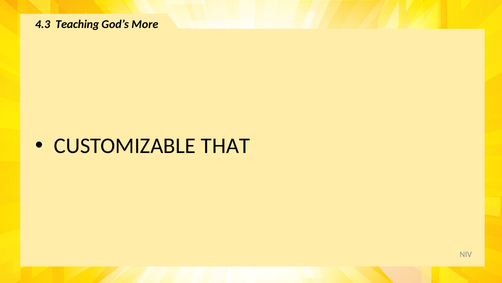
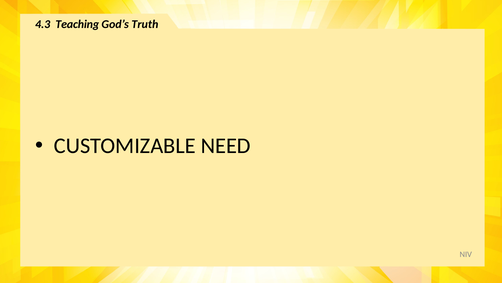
More: More -> Truth
THAT: THAT -> NEED
